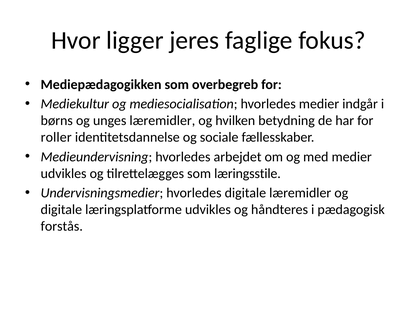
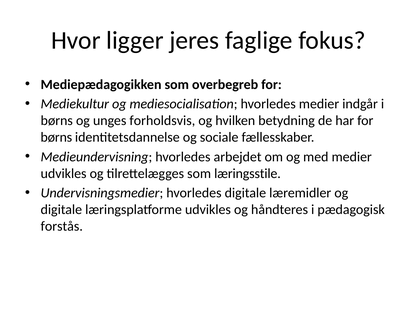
unges læremidler: læremidler -> forholdsvis
roller at (56, 137): roller -> børns
